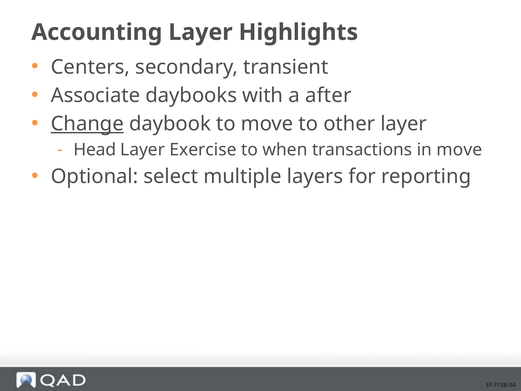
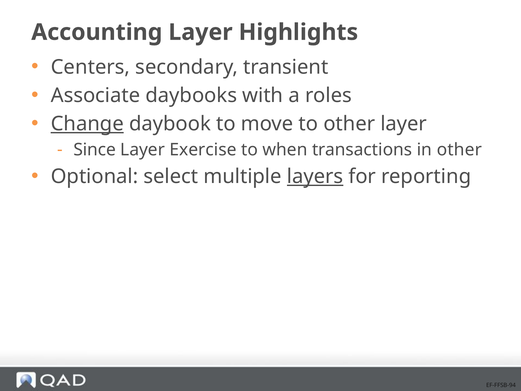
after: after -> roles
Head: Head -> Since
in move: move -> other
layers underline: none -> present
